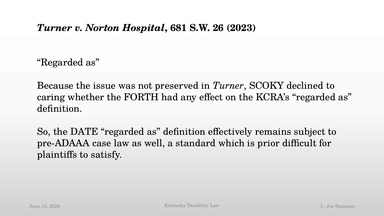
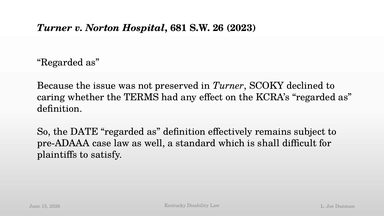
FORTH: FORTH -> TERMS
prior: prior -> shall
